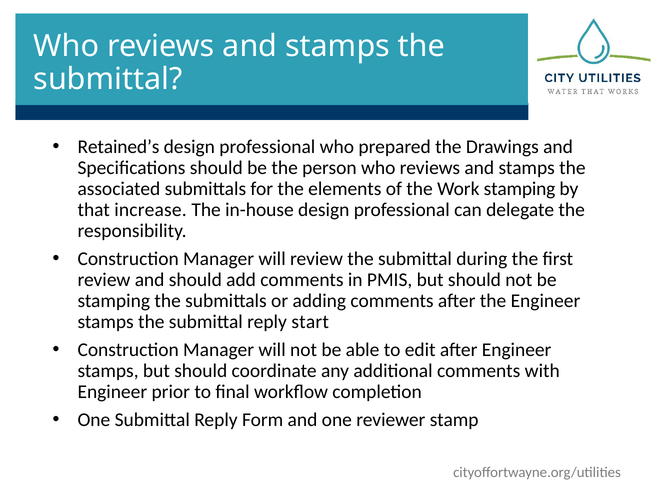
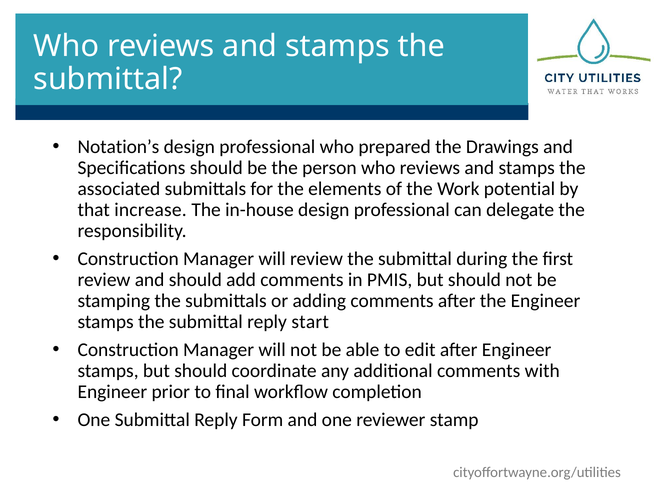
Retained’s: Retained’s -> Notation’s
Work stamping: stamping -> potential
